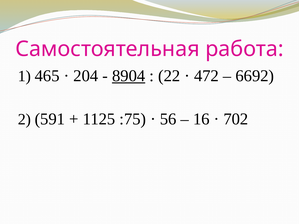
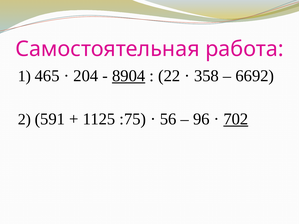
472: 472 -> 358
16: 16 -> 96
702 underline: none -> present
